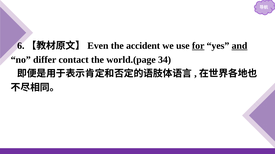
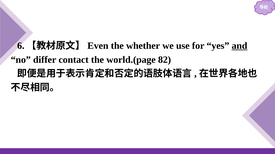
accident: accident -> whether
for underline: present -> none
34: 34 -> 82
